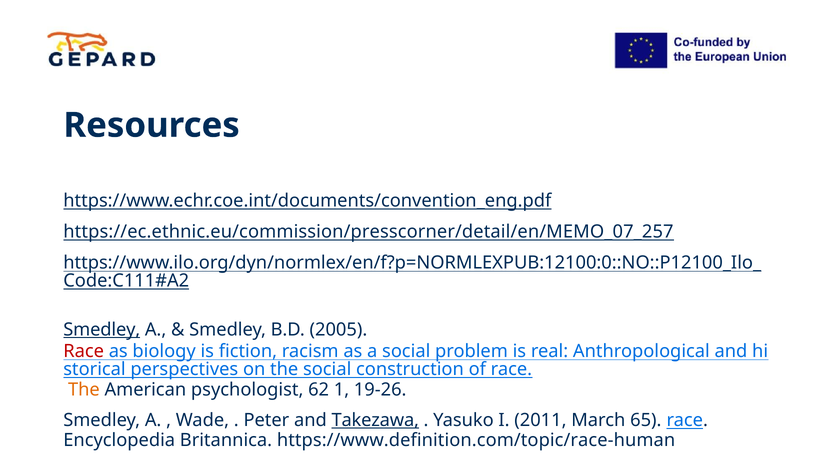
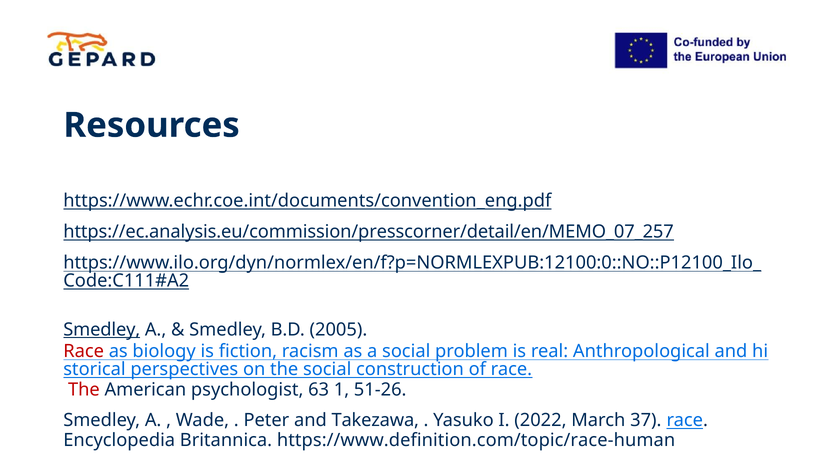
https://ec.ethnic.eu/commission/presscorner/detail/en/MEMO_07_257: https://ec.ethnic.eu/commission/presscorner/detail/en/MEMO_07_257 -> https://ec.analysis.eu/commission/presscorner/detail/en/MEMO_07_257
The at (84, 390) colour: orange -> red
62: 62 -> 63
19-26: 19-26 -> 51-26
Takezawa underline: present -> none
2011: 2011 -> 2022
65: 65 -> 37
